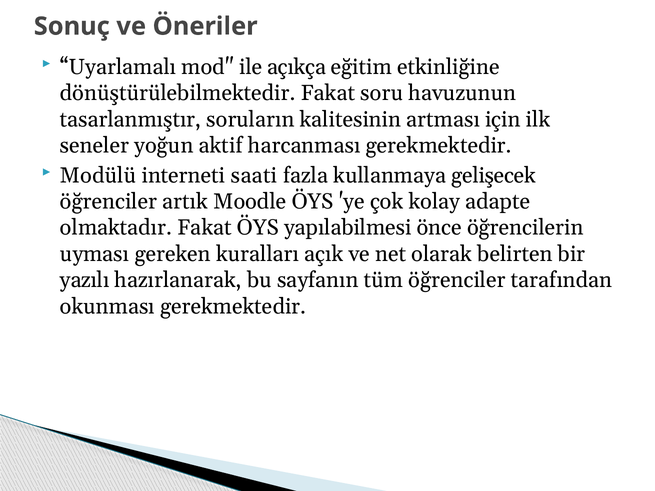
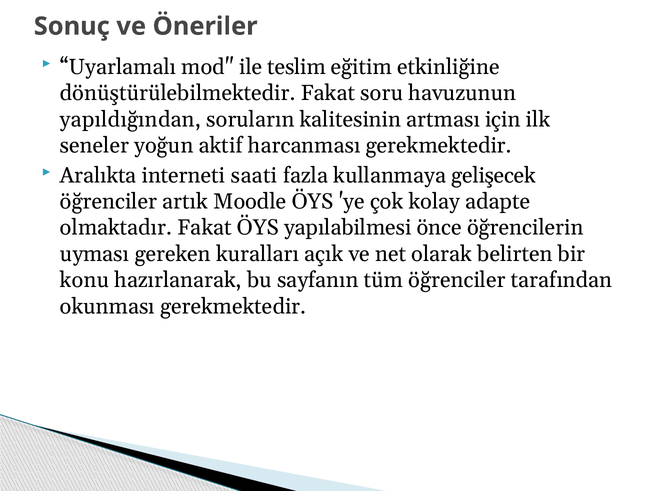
açıkça: açıkça -> teslim
tasarlanmıştır: tasarlanmıştır -> yapıldığından
Modülü: Modülü -> Aralıkta
yazılı: yazılı -> konu
